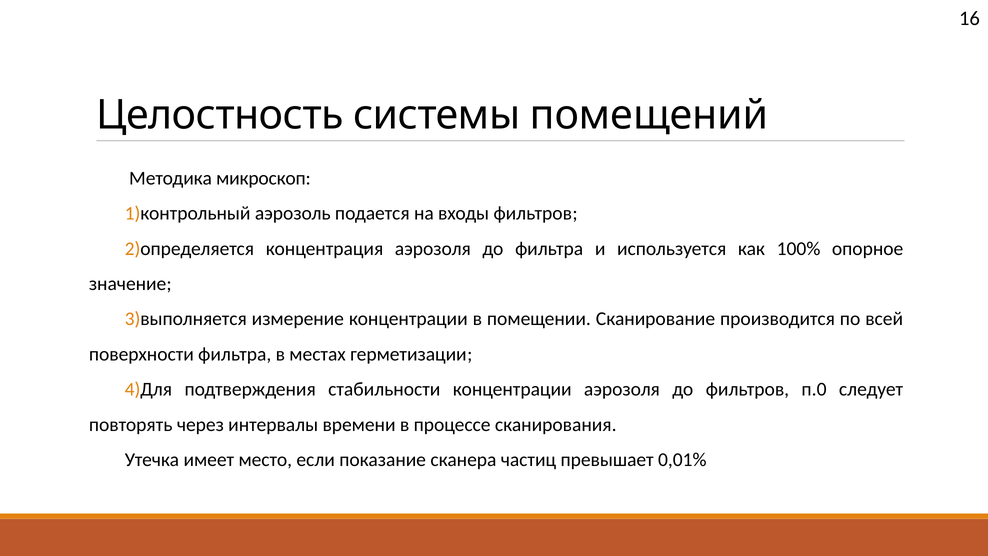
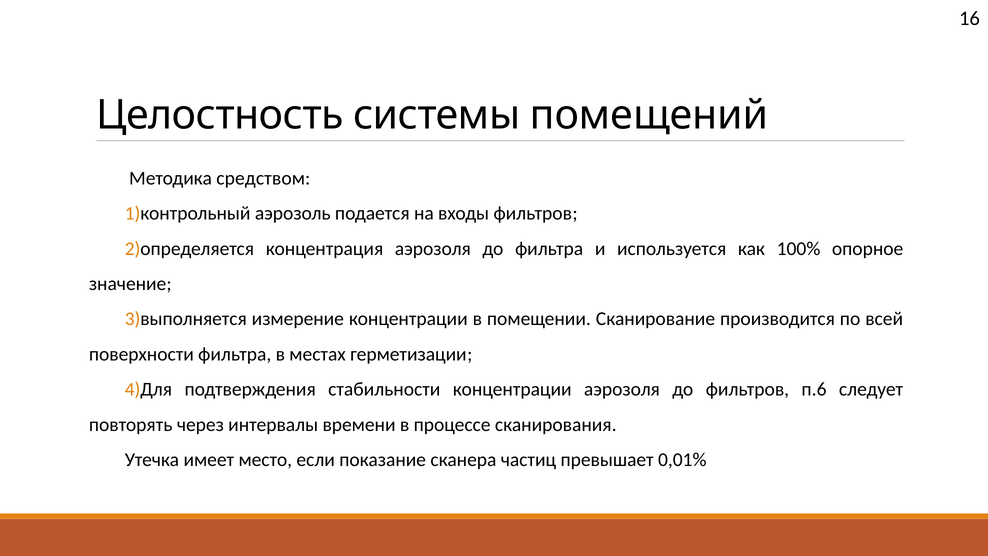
микроскоп: микроскоп -> средством
п.0: п.0 -> п.6
